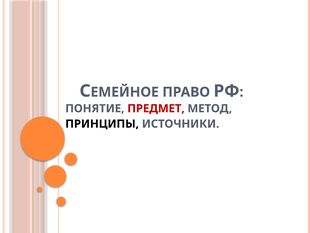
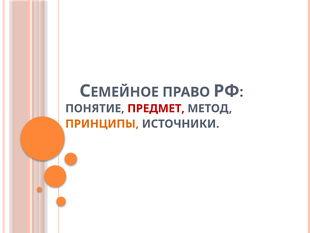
ПРИНЦИПЫ colour: black -> orange
